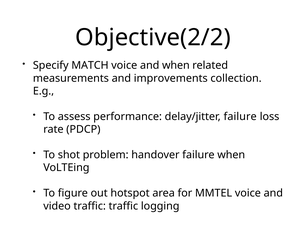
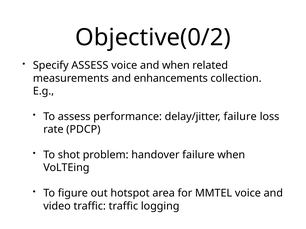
Objective(2/2: Objective(2/2 -> Objective(0/2
Specify MATCH: MATCH -> ASSESS
improvements: improvements -> enhancements
